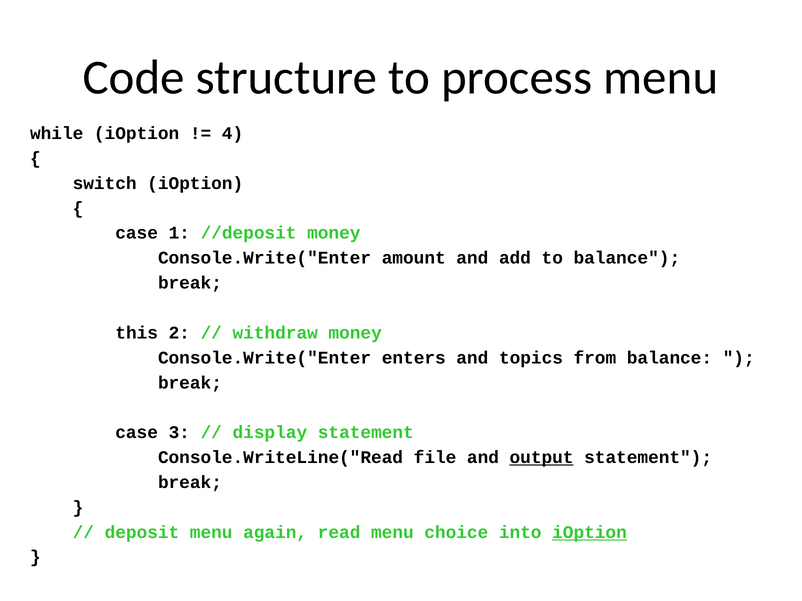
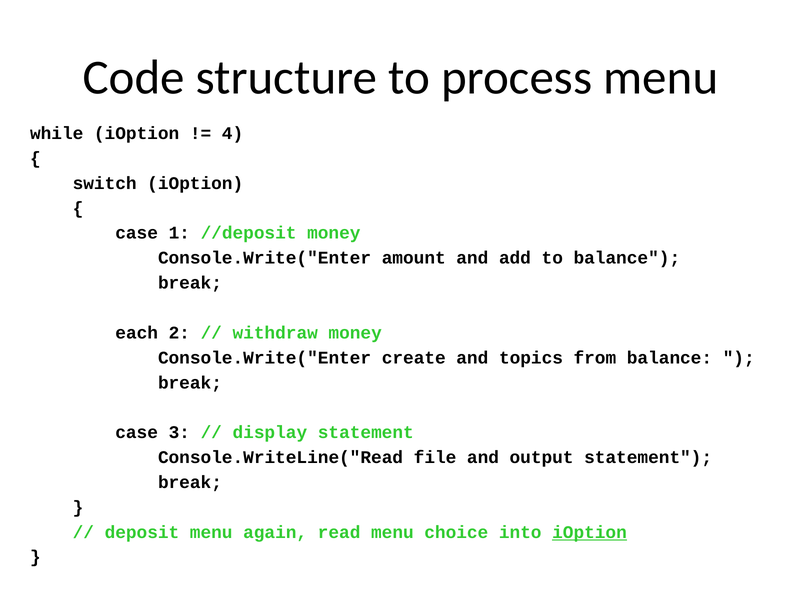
this: this -> each
enters: enters -> create
output underline: present -> none
